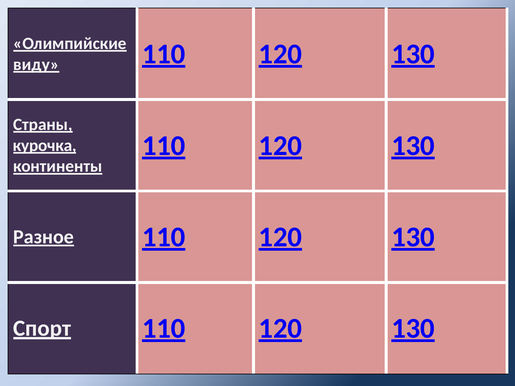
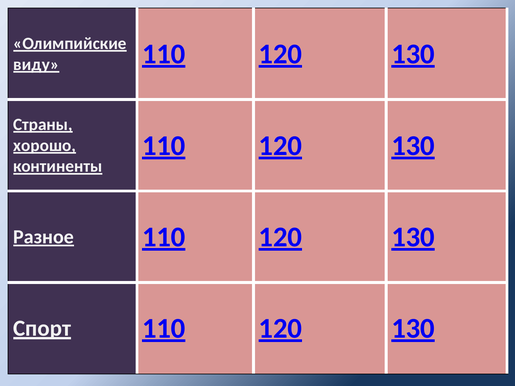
курочка: курочка -> хорошо
